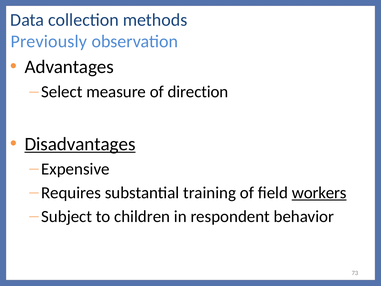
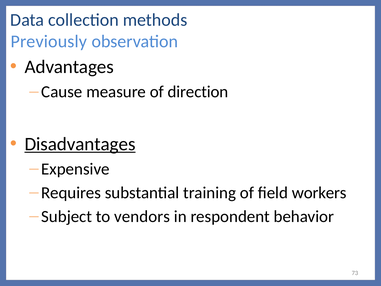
Select: Select -> Cause
workers underline: present -> none
children: children -> vendors
